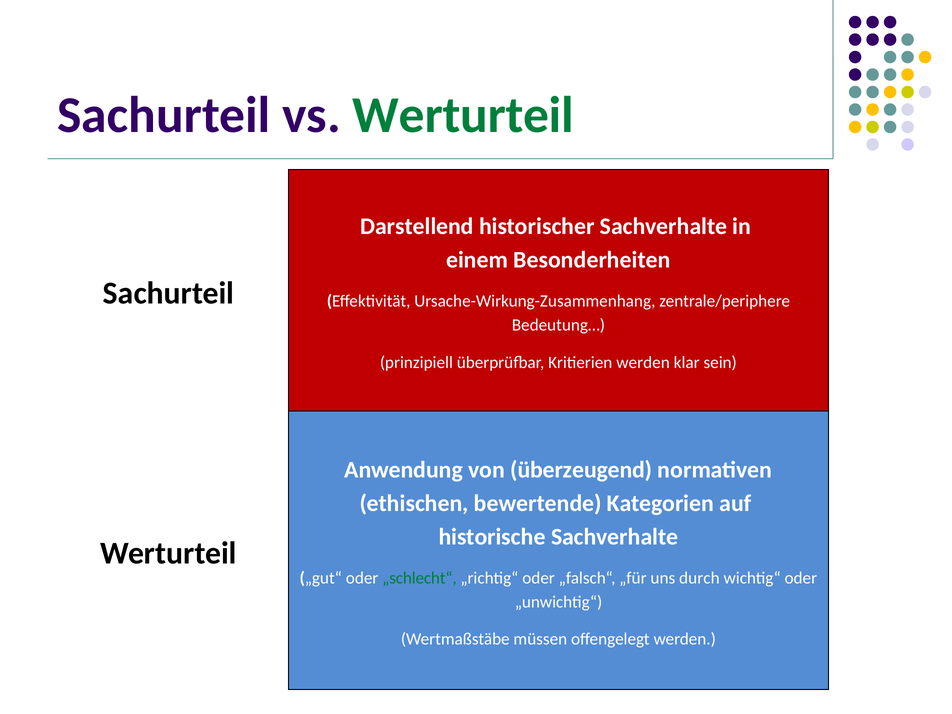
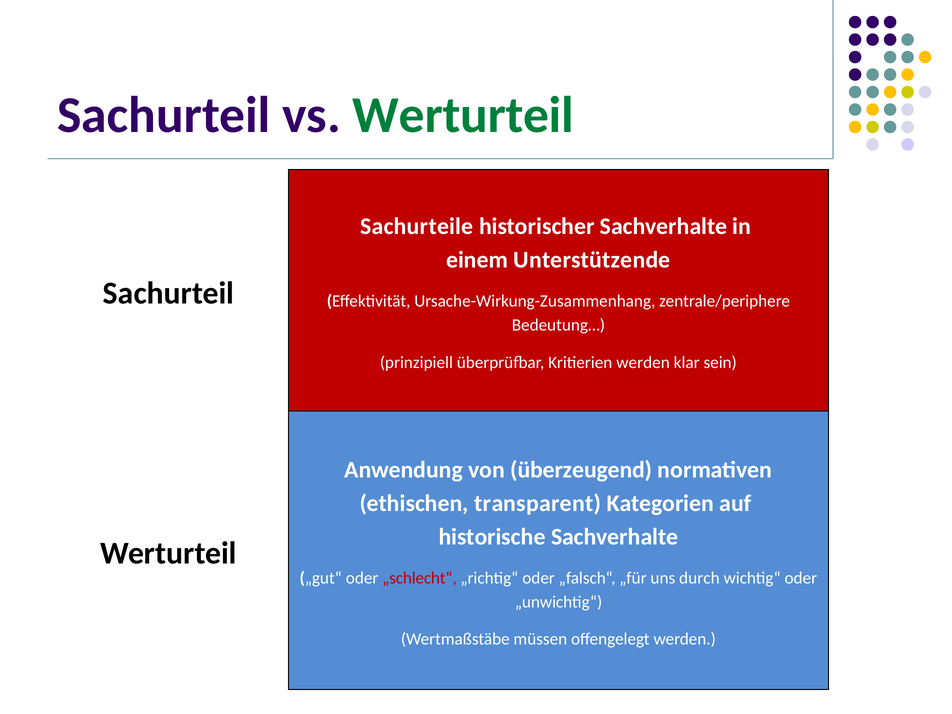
Darstellend: Darstellend -> Sachurteile
Besonderheiten: Besonderheiten -> Unterstützende
bewertende: bewertende -> transparent
„schlecht“ colour: green -> red
